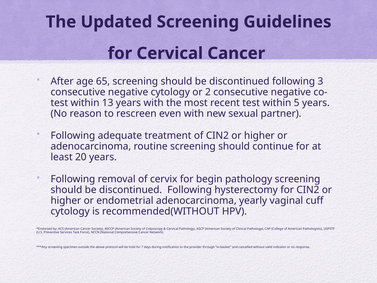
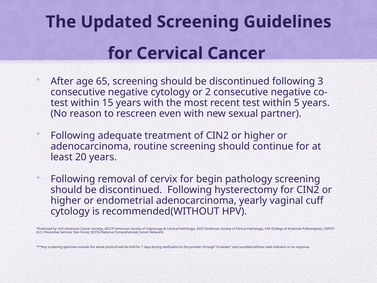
13: 13 -> 15
